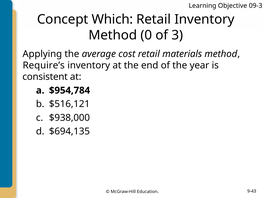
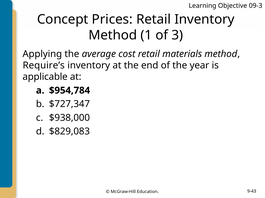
Which: Which -> Prices
0: 0 -> 1
consistent: consistent -> applicable
$516,121: $516,121 -> $727,347
$694,135: $694,135 -> $829,083
